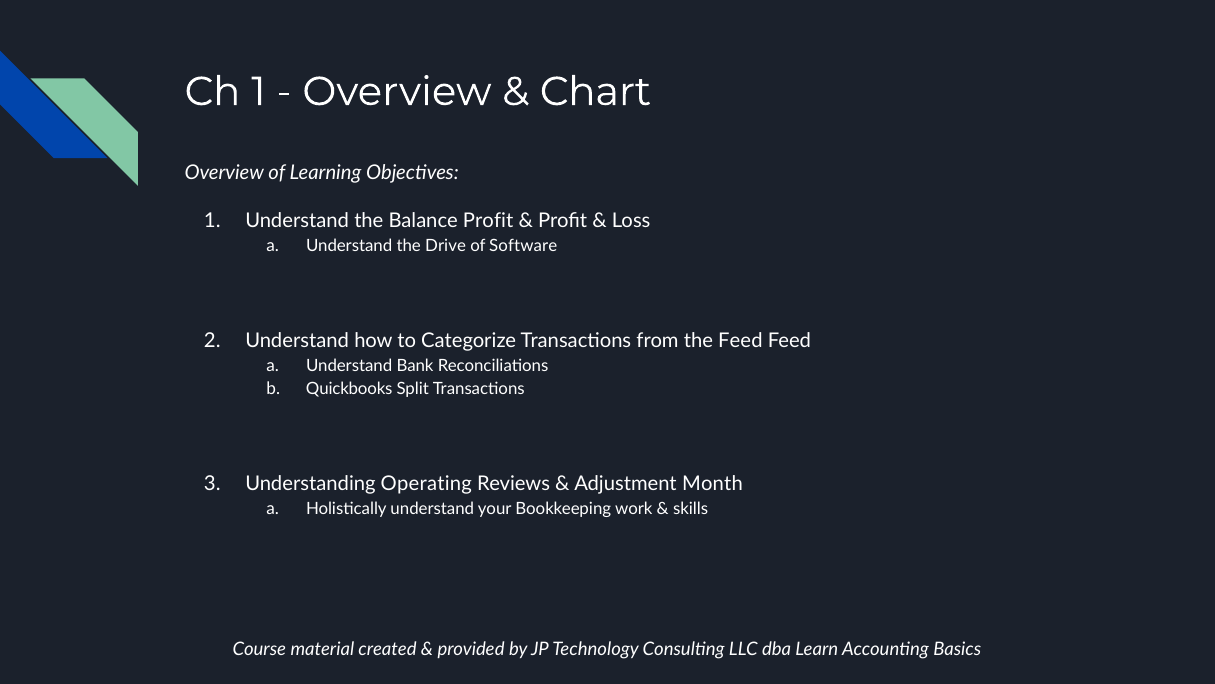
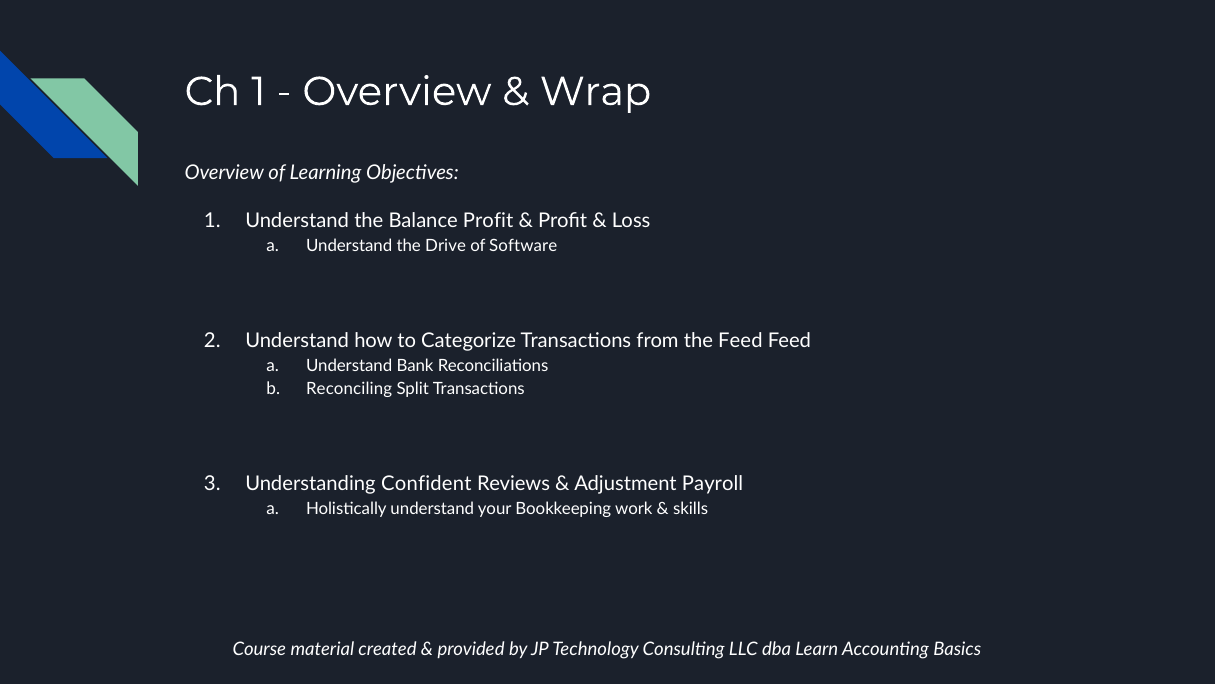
Chart: Chart -> Wrap
Quickbooks: Quickbooks -> Reconciling
Operating: Operating -> Confident
Month: Month -> Payroll
